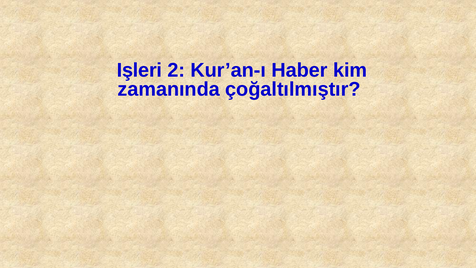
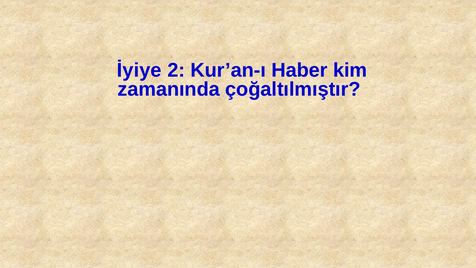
Işleri: Işleri -> İyiye
